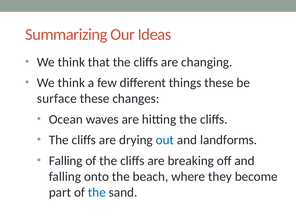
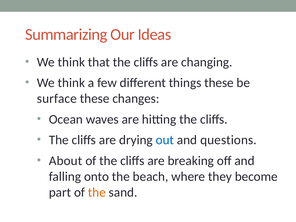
landforms: landforms -> questions
Falling at (66, 161): Falling -> About
the at (97, 192) colour: blue -> orange
